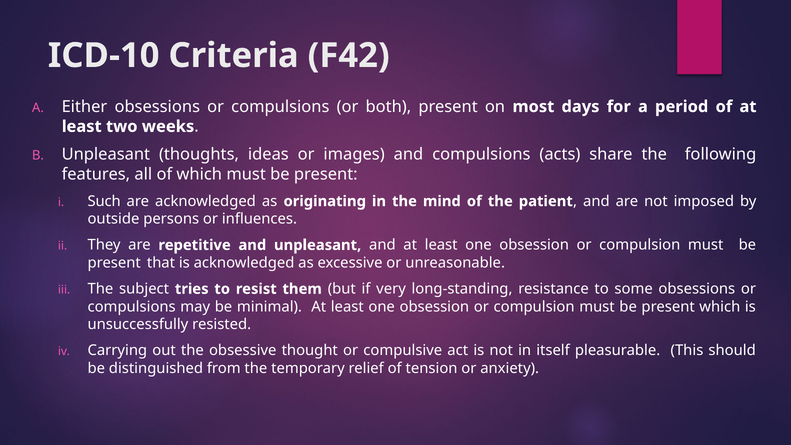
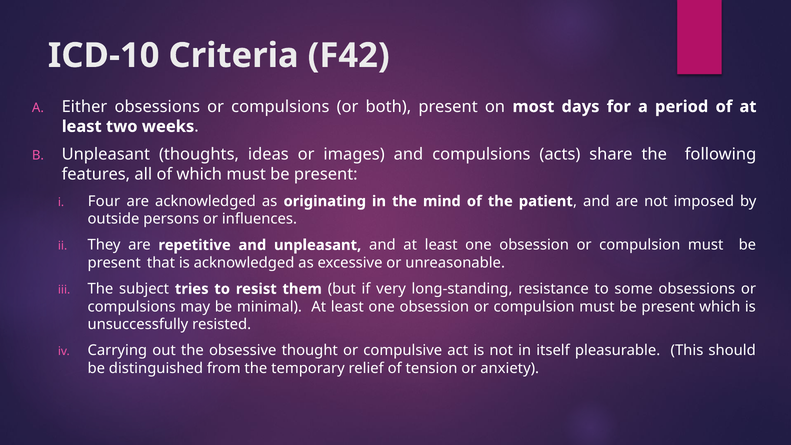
Such: Such -> Four
